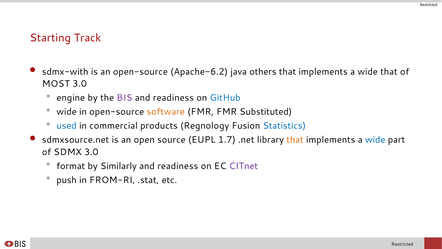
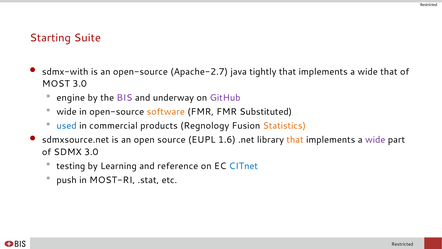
Track: Track -> Suite
Apache-6.2: Apache-6.2 -> Apache-2.7
others: others -> tightly
readiness at (173, 98): readiness -> underway
GitHub colour: blue -> purple
Statistics colour: blue -> orange
1.7: 1.7 -> 1.6
wide at (375, 140) colour: blue -> purple
format: format -> testing
Similarly: Similarly -> Learning
readiness at (178, 166): readiness -> reference
CITnet colour: purple -> blue
FROM-RI: FROM-RI -> MOST-RI
